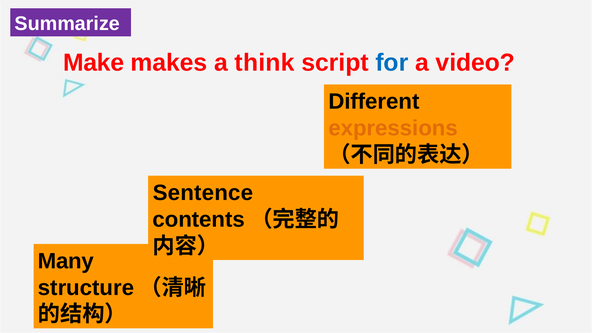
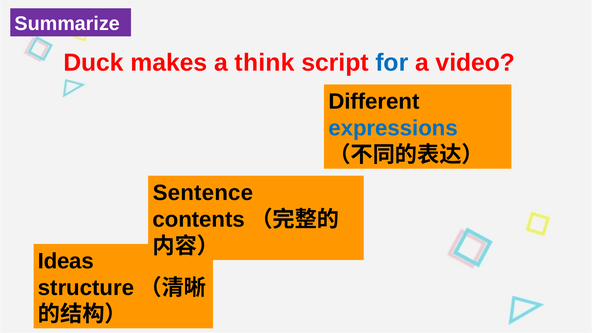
Make: Make -> Duck
expressions colour: orange -> blue
Many: Many -> Ideas
